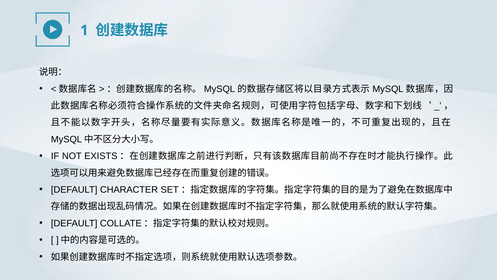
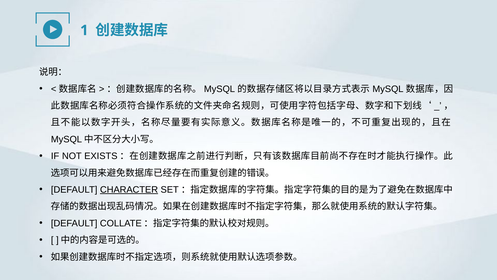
CHARACTER underline: none -> present
